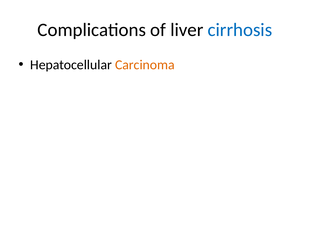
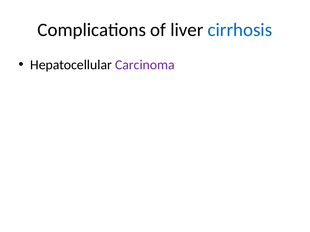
Carcinoma colour: orange -> purple
